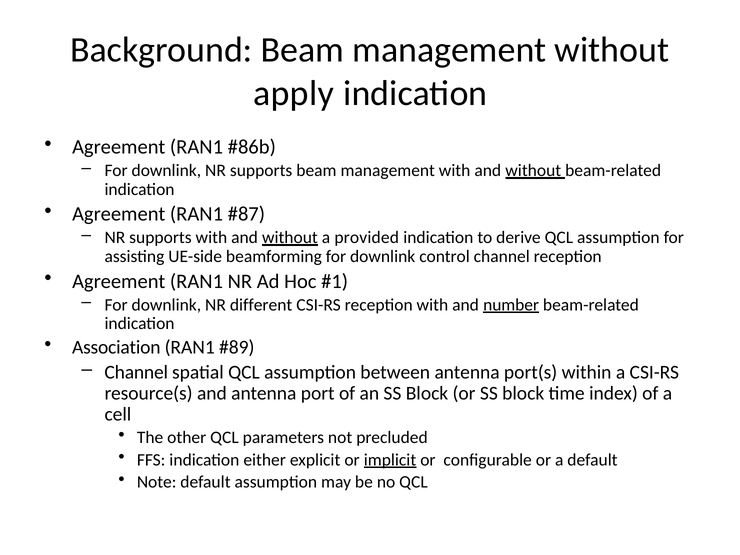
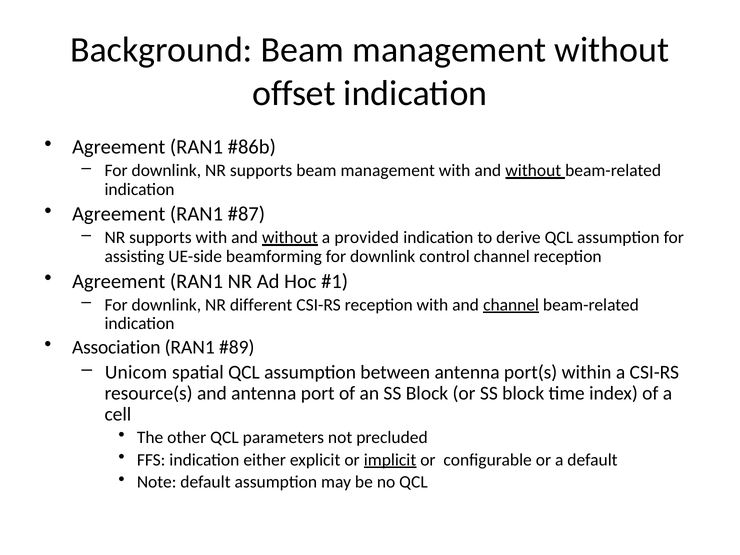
apply: apply -> offset
and number: number -> channel
Channel at (136, 372): Channel -> Unicom
